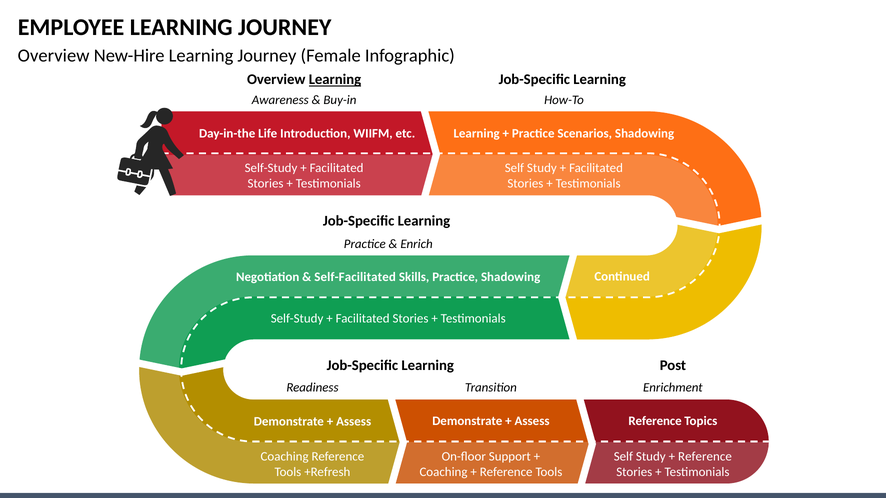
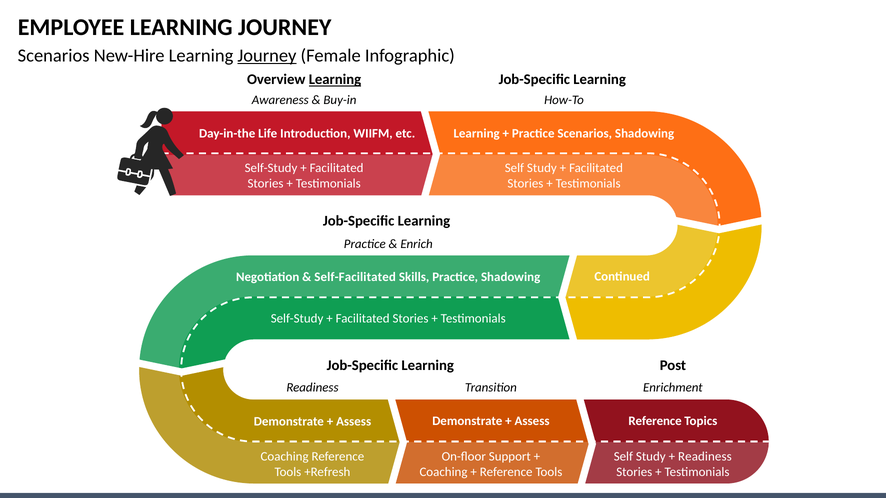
Overview at (54, 56): Overview -> Scenarios
Journey at (267, 56) underline: none -> present
Reference at (705, 457): Reference -> Readiness
